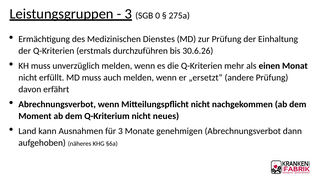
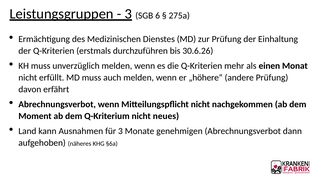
0: 0 -> 6
„ersetzt“: „ersetzt“ -> „höhere“
